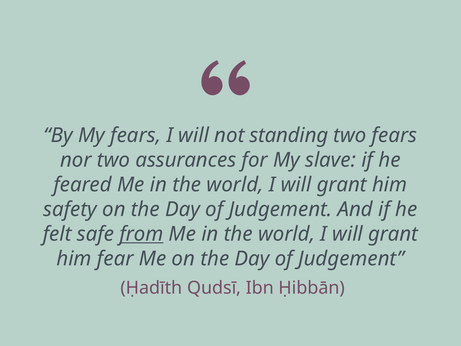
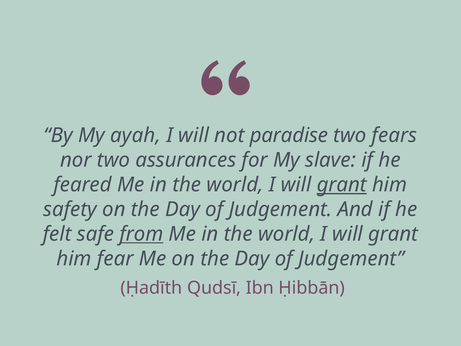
My fears: fears -> ayah
standing: standing -> paradise
grant at (342, 185) underline: none -> present
